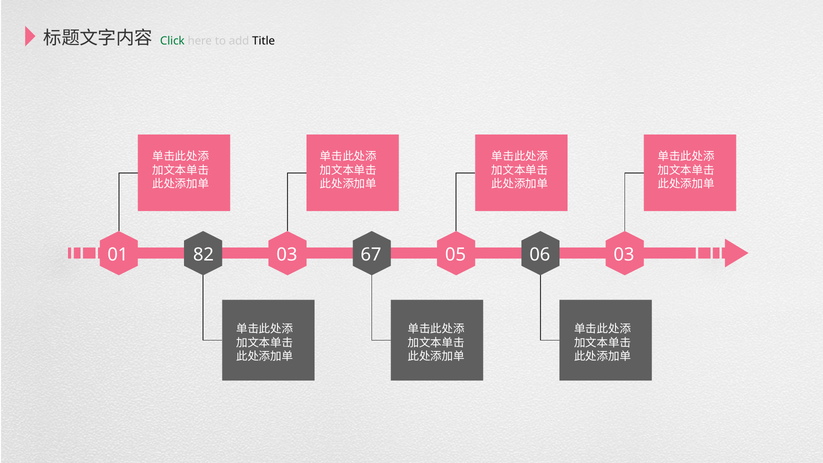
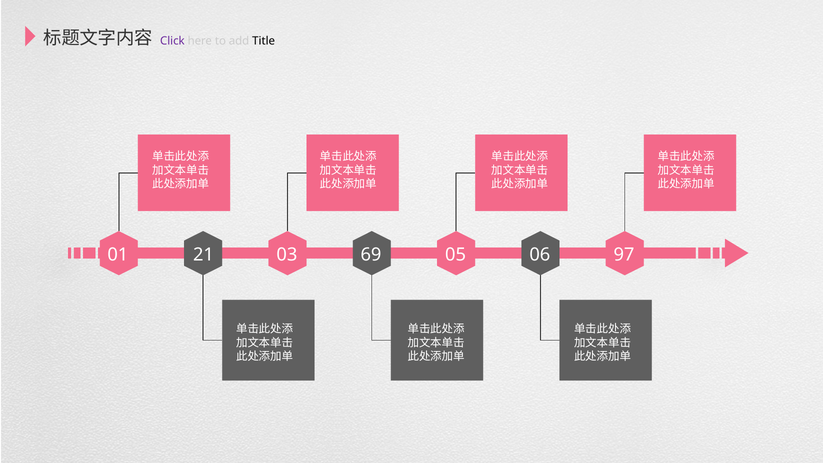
Click colour: green -> purple
82: 82 -> 21
67: 67 -> 69
06 03: 03 -> 97
